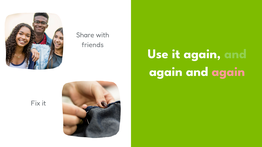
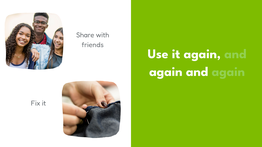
again at (228, 72) colour: pink -> light green
